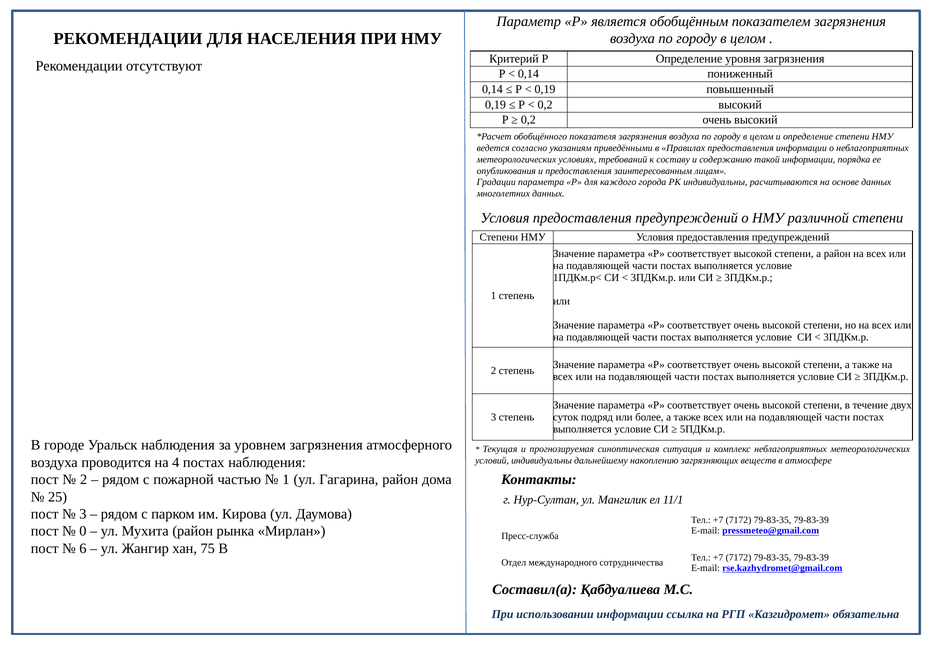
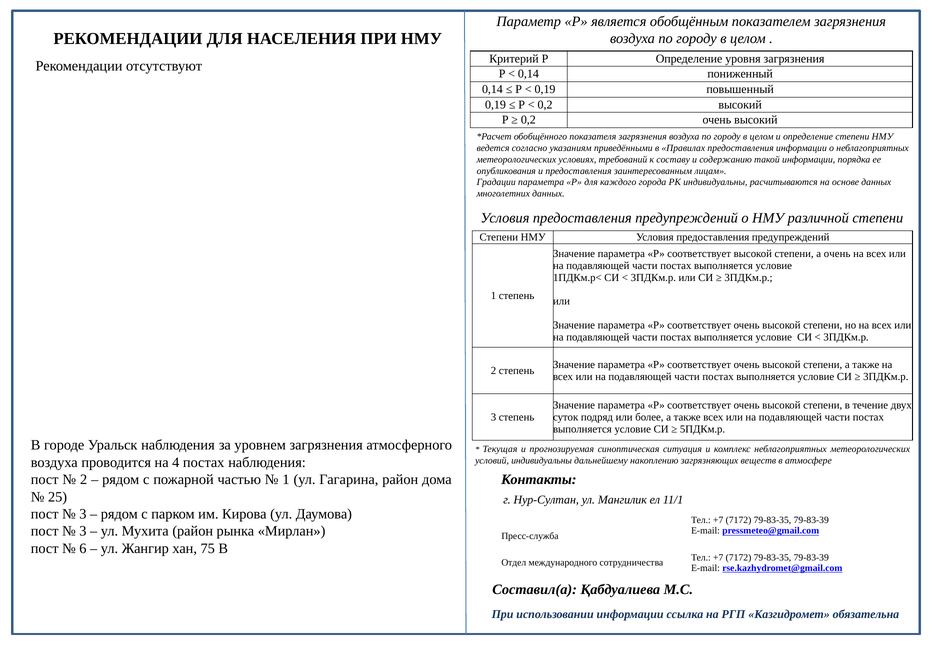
а район: район -> очень
0 at (83, 531): 0 -> 3
